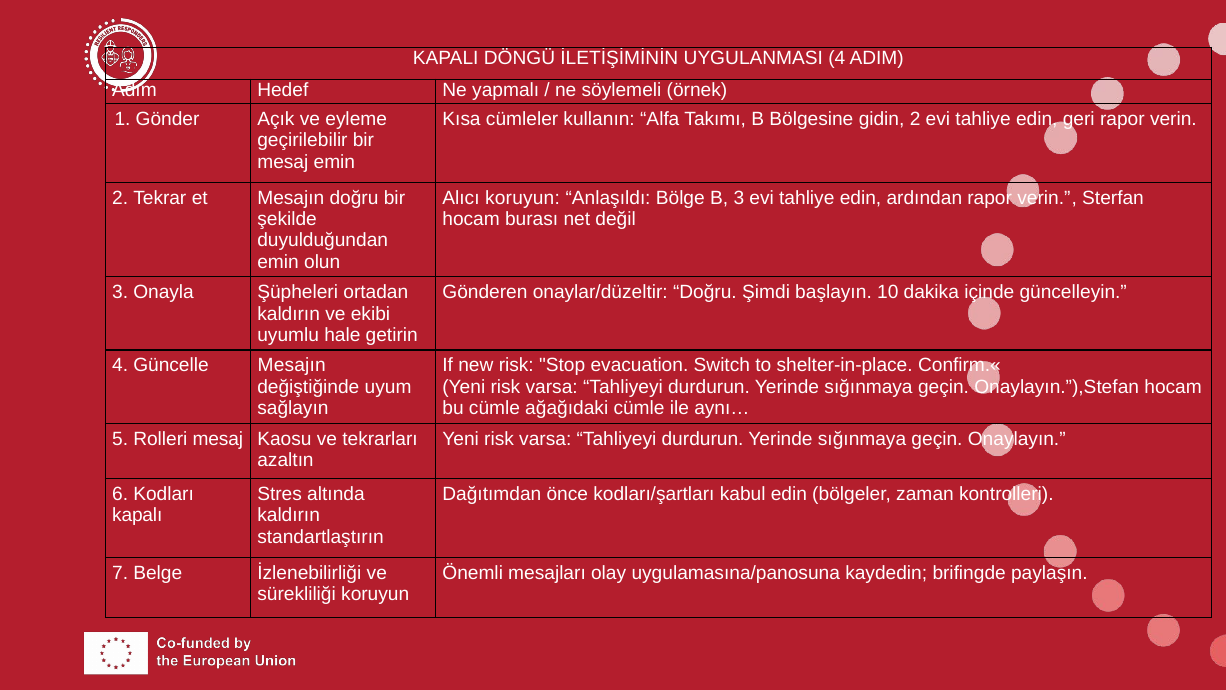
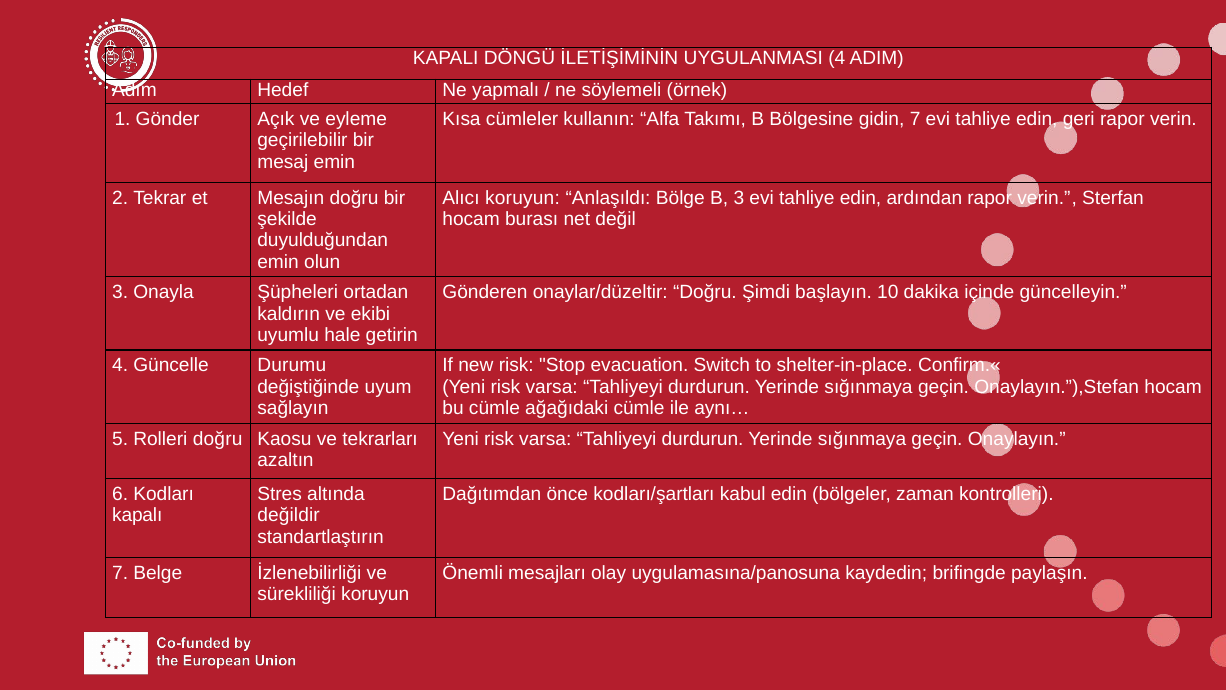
gidin 2: 2 -> 7
Güncelle Mesajın: Mesajın -> Durumu
Rolleri mesaj: mesaj -> doğru
kaldırın at (289, 515): kaldırın -> değildir
